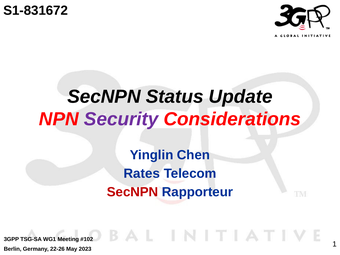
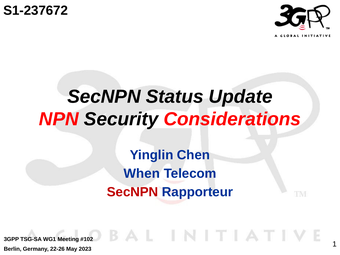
S1-831672: S1-831672 -> S1-237672
Security colour: purple -> black
Rates: Rates -> When
